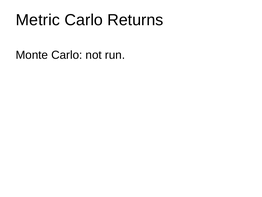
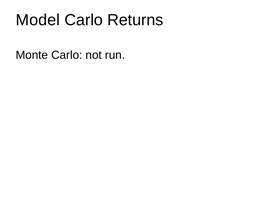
Metric: Metric -> Model
